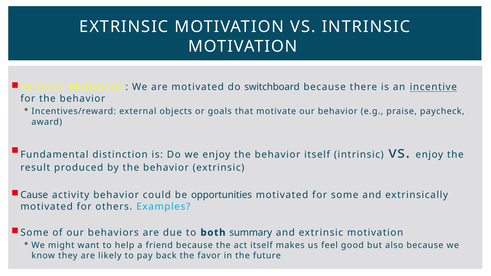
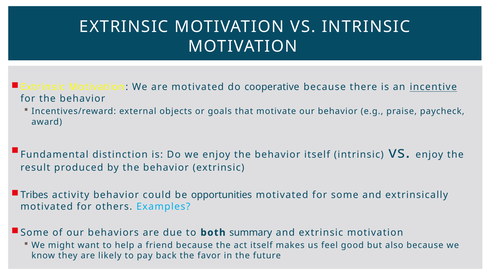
switchboard: switchboard -> cooperative
Cause: Cause -> Tribes
